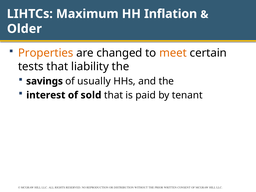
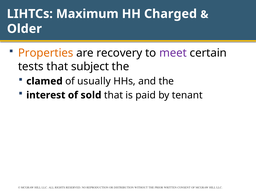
Inflation: Inflation -> Charged
changed: changed -> recovery
meet colour: orange -> purple
liability: liability -> subject
savings: savings -> clamed
